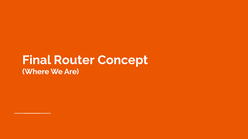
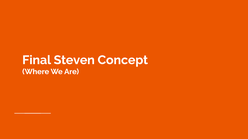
Router: Router -> Steven
